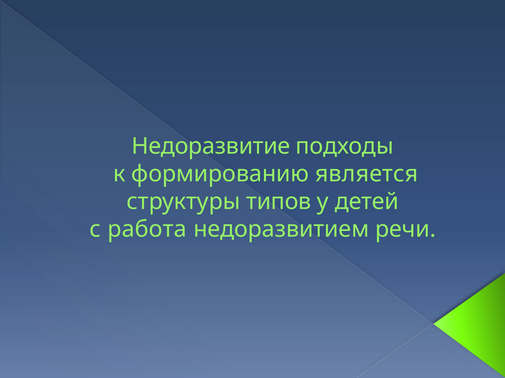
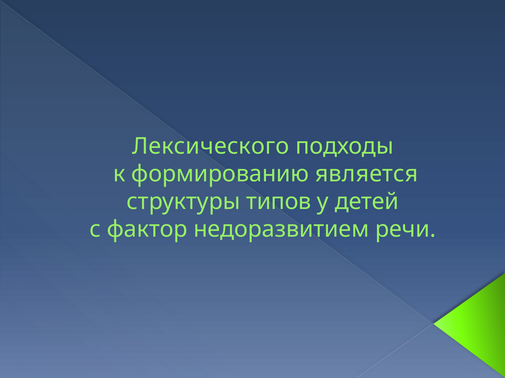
Недоразвитие: Недоразвитие -> Лексического
работа: работа -> фактор
